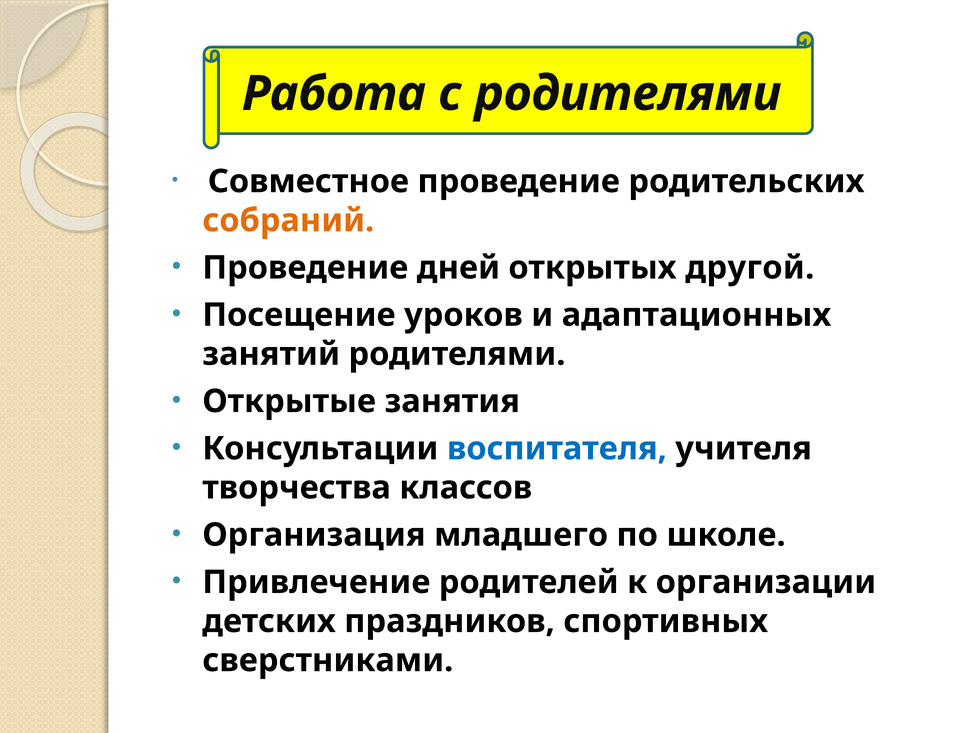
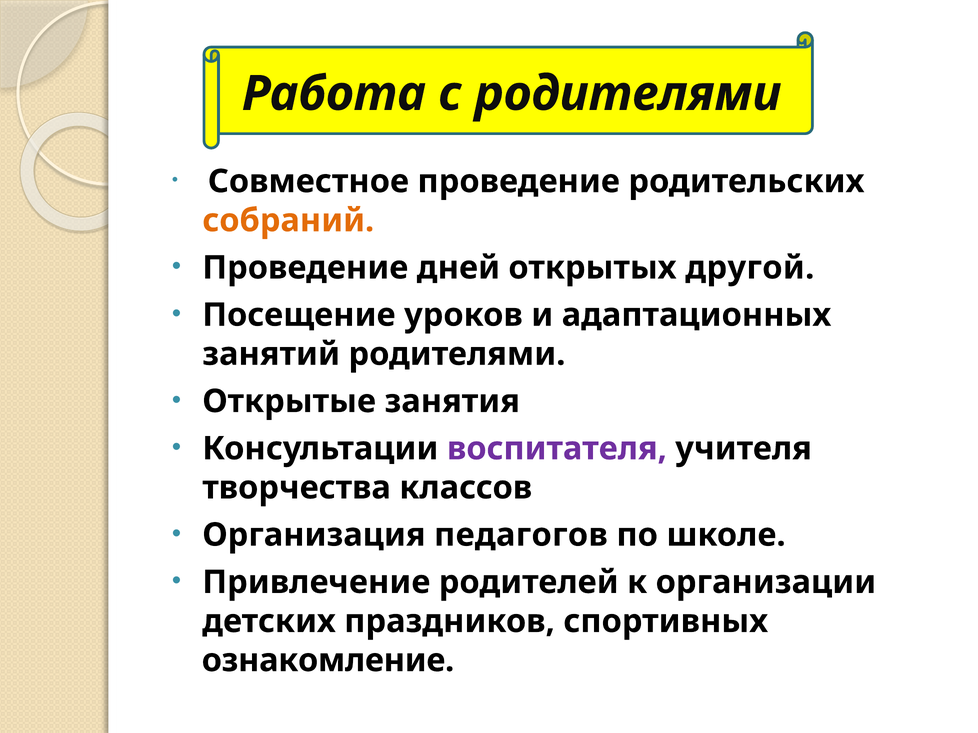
воспитателя colour: blue -> purple
младшего: младшего -> педагогов
сверстниками: сверстниками -> ознакомление
